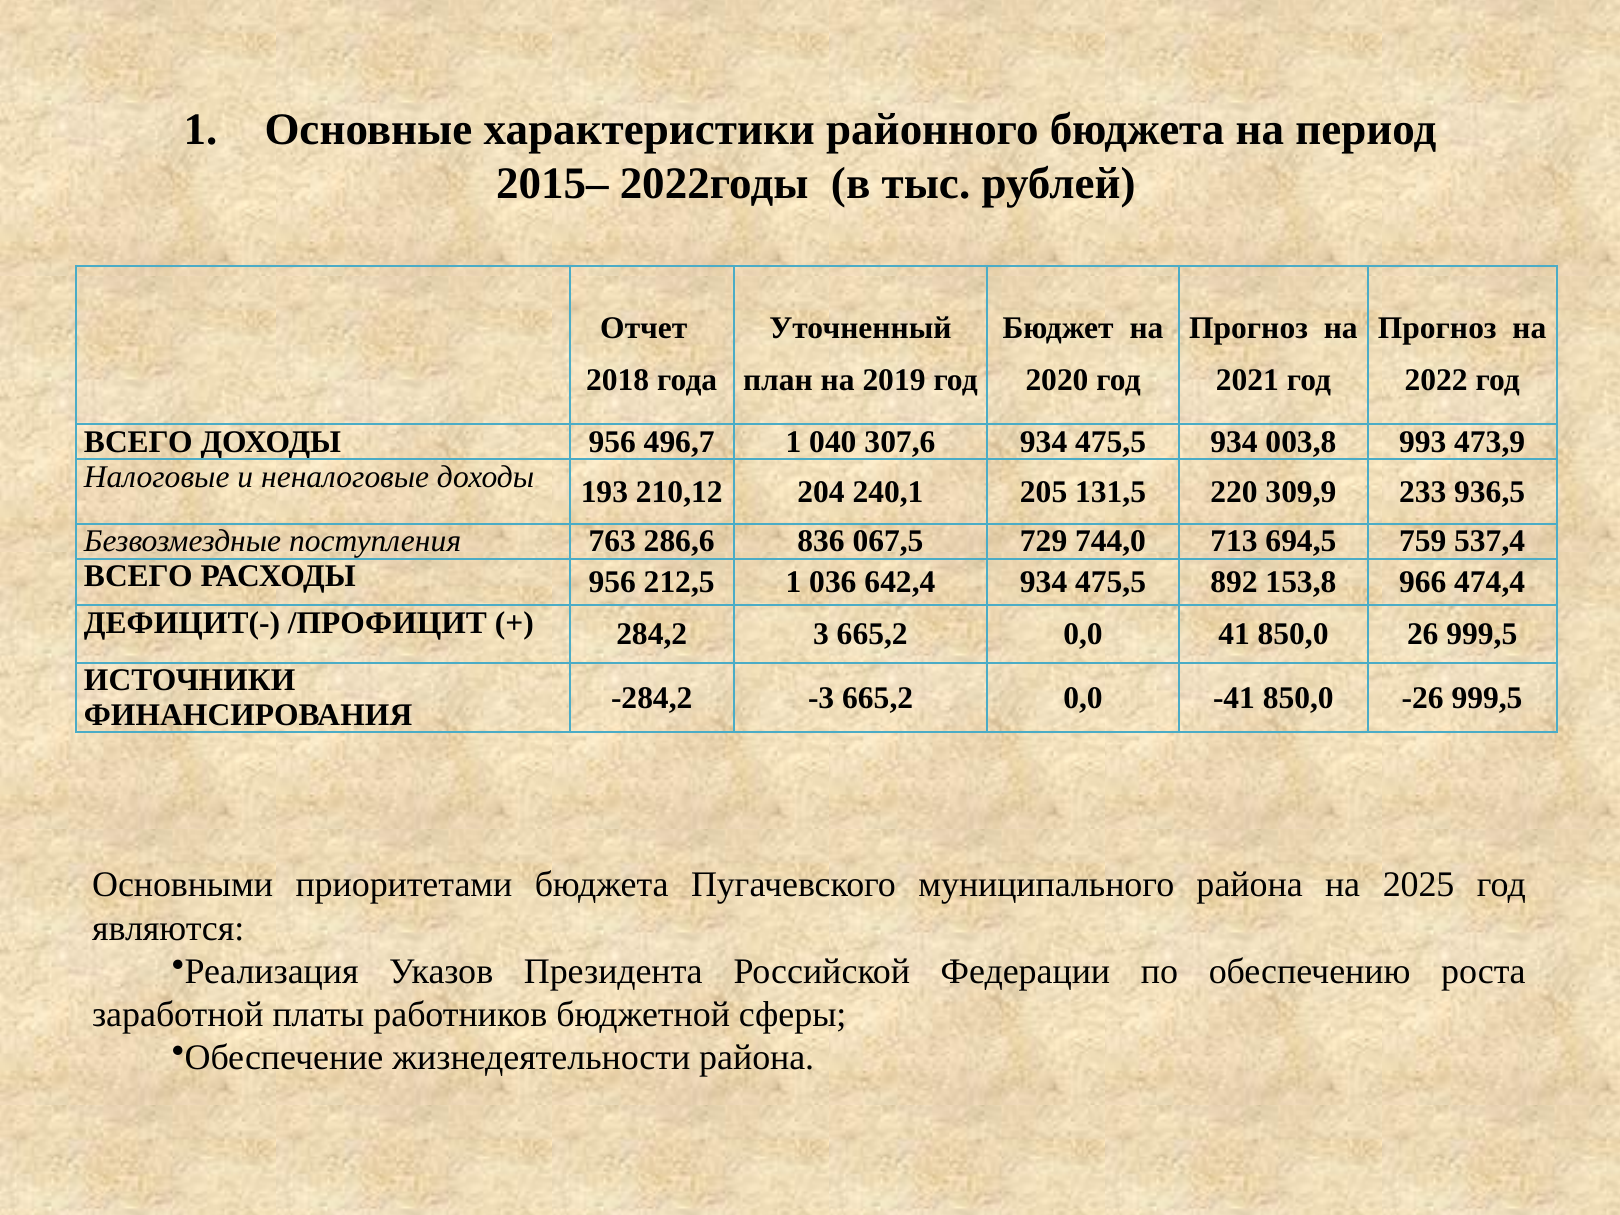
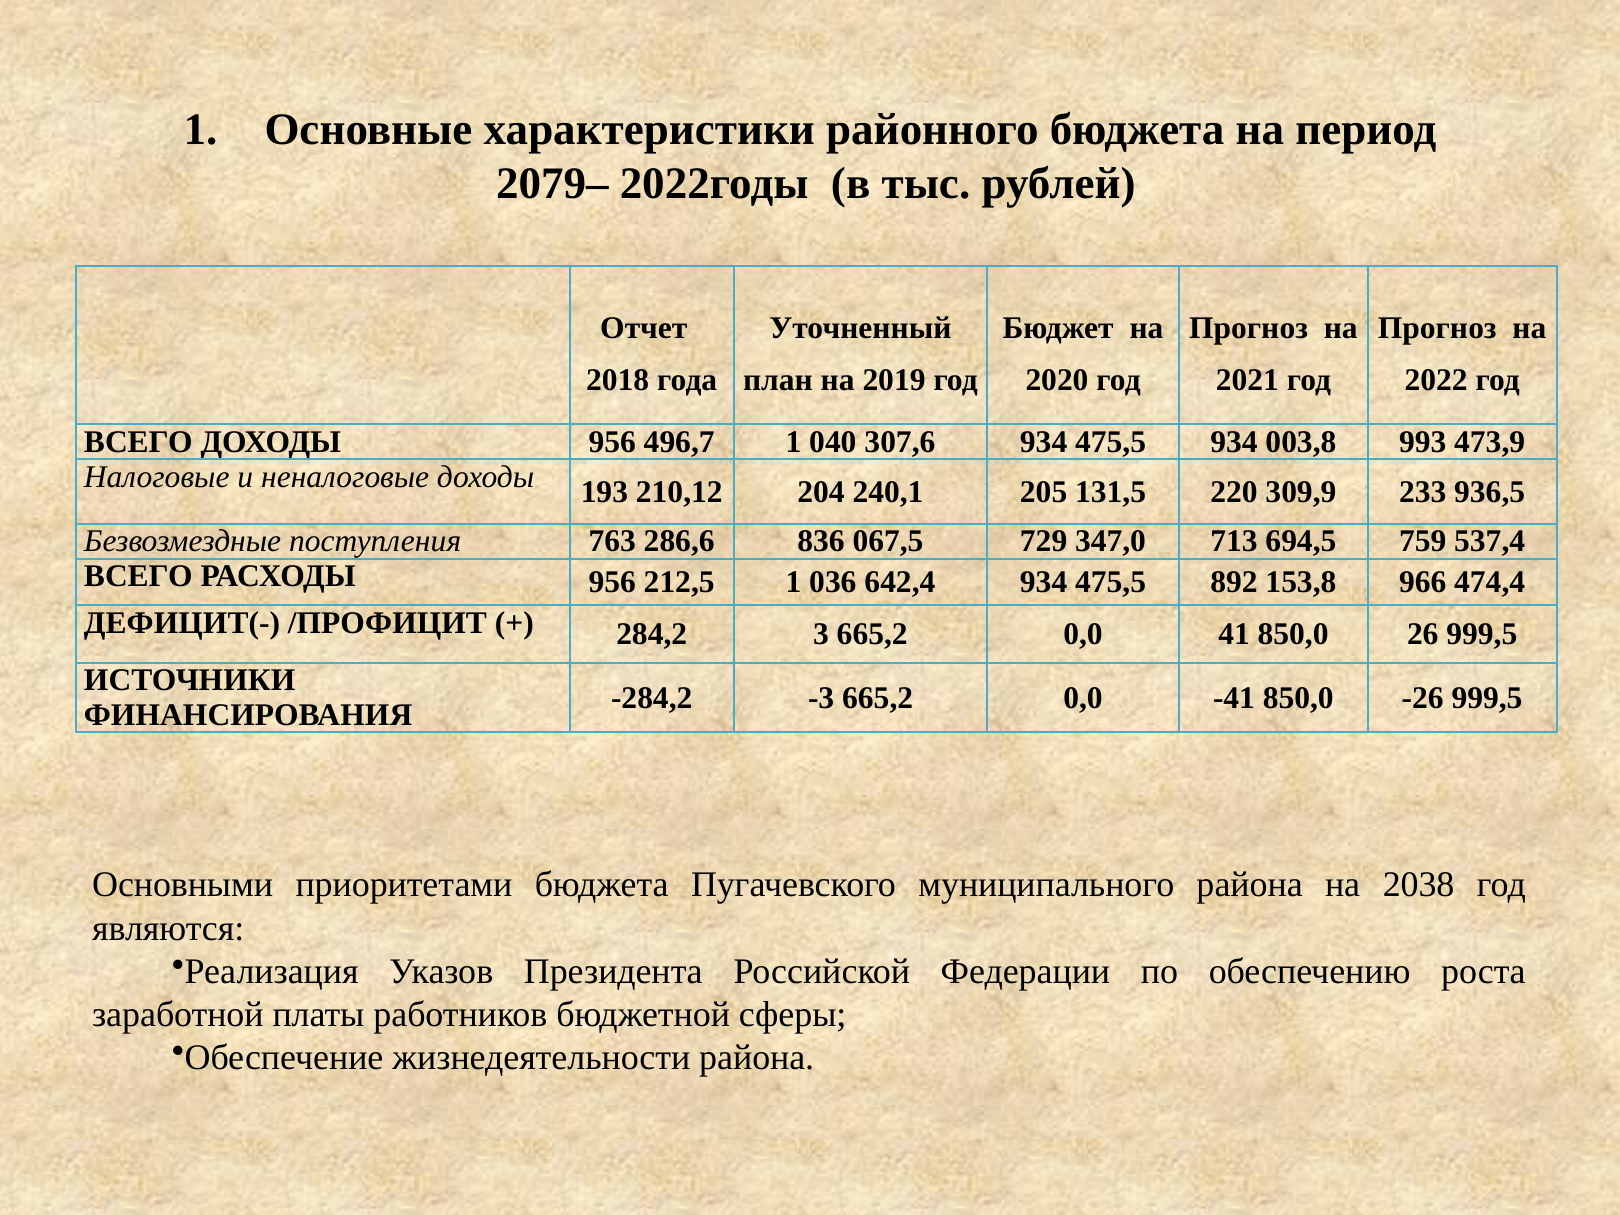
2015–: 2015– -> 2079–
744,0: 744,0 -> 347,0
2025: 2025 -> 2038
